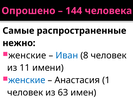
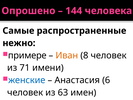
женские at (27, 55): женские -> примере
Иван colour: blue -> orange
11: 11 -> 71
1: 1 -> 6
